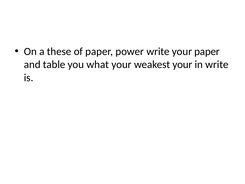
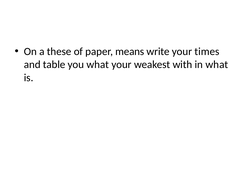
power: power -> means
your paper: paper -> times
weakest your: your -> with
in write: write -> what
